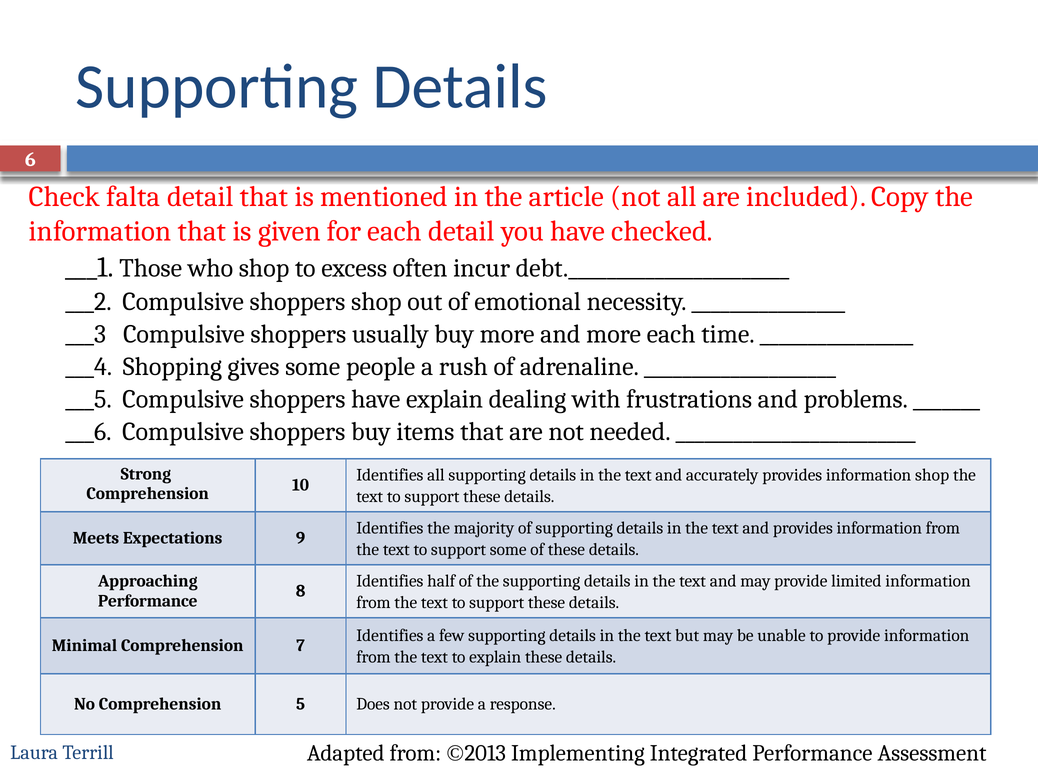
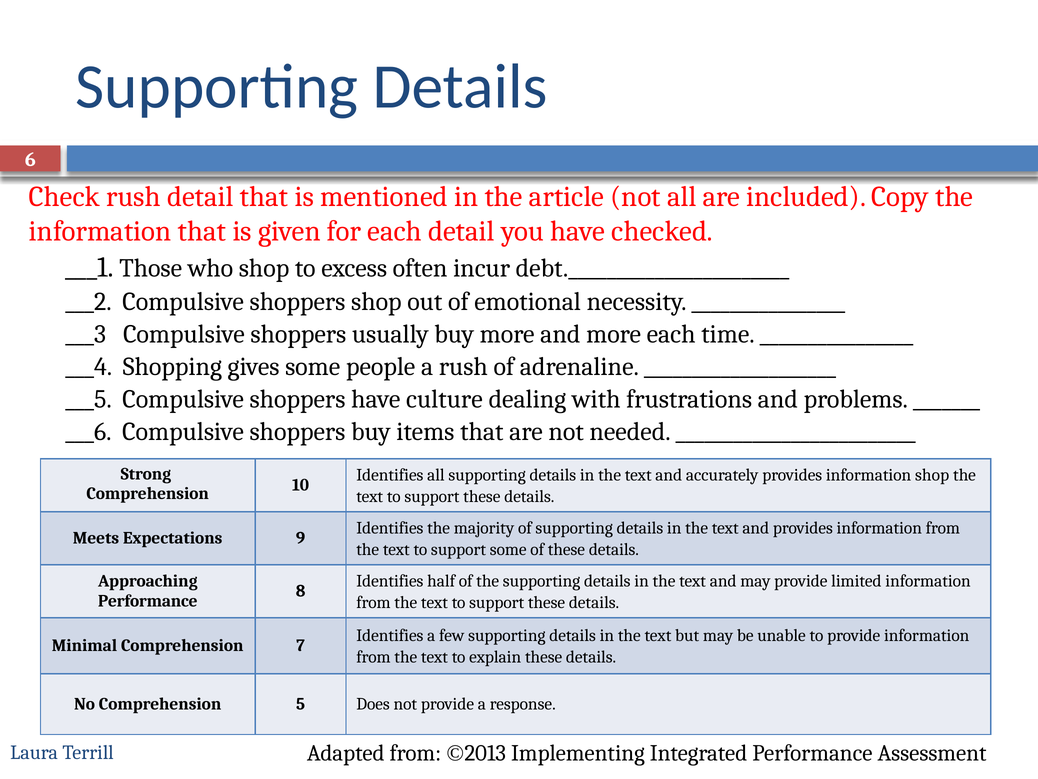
Check falta: falta -> rush
have explain: explain -> culture
